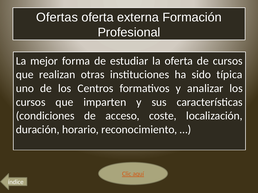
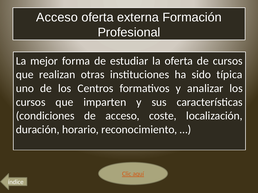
Ofertas at (57, 17): Ofertas -> Acceso
